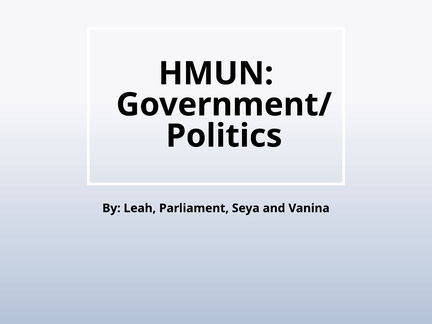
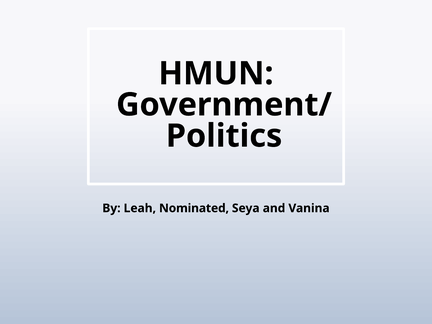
Parliament: Parliament -> Nominated
